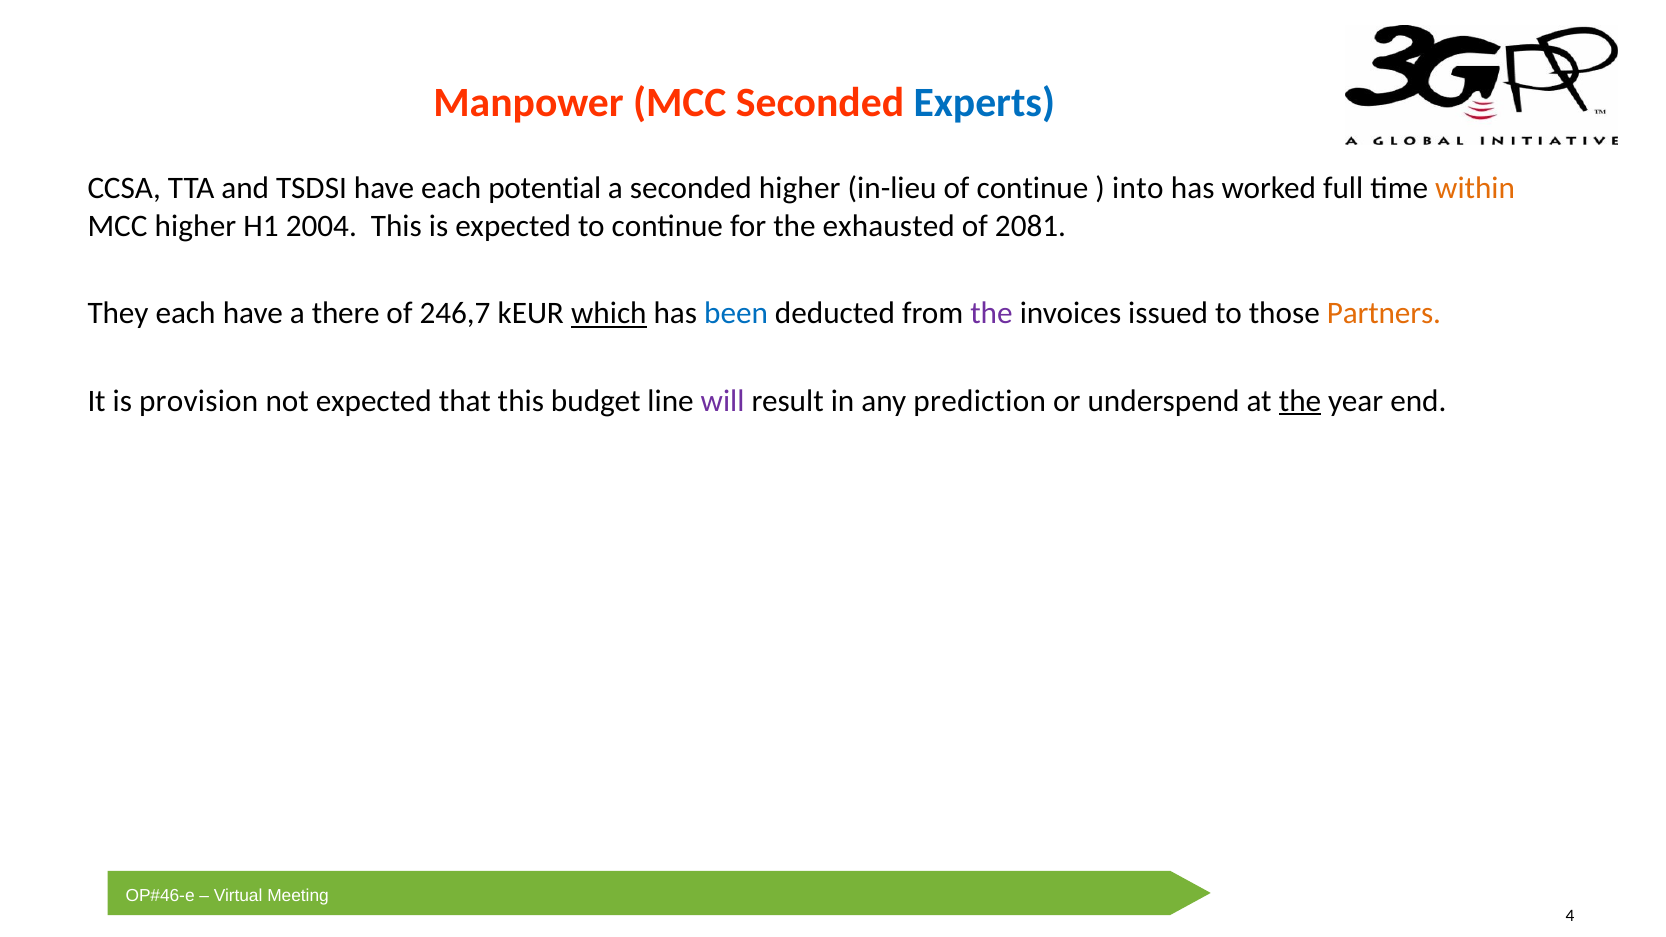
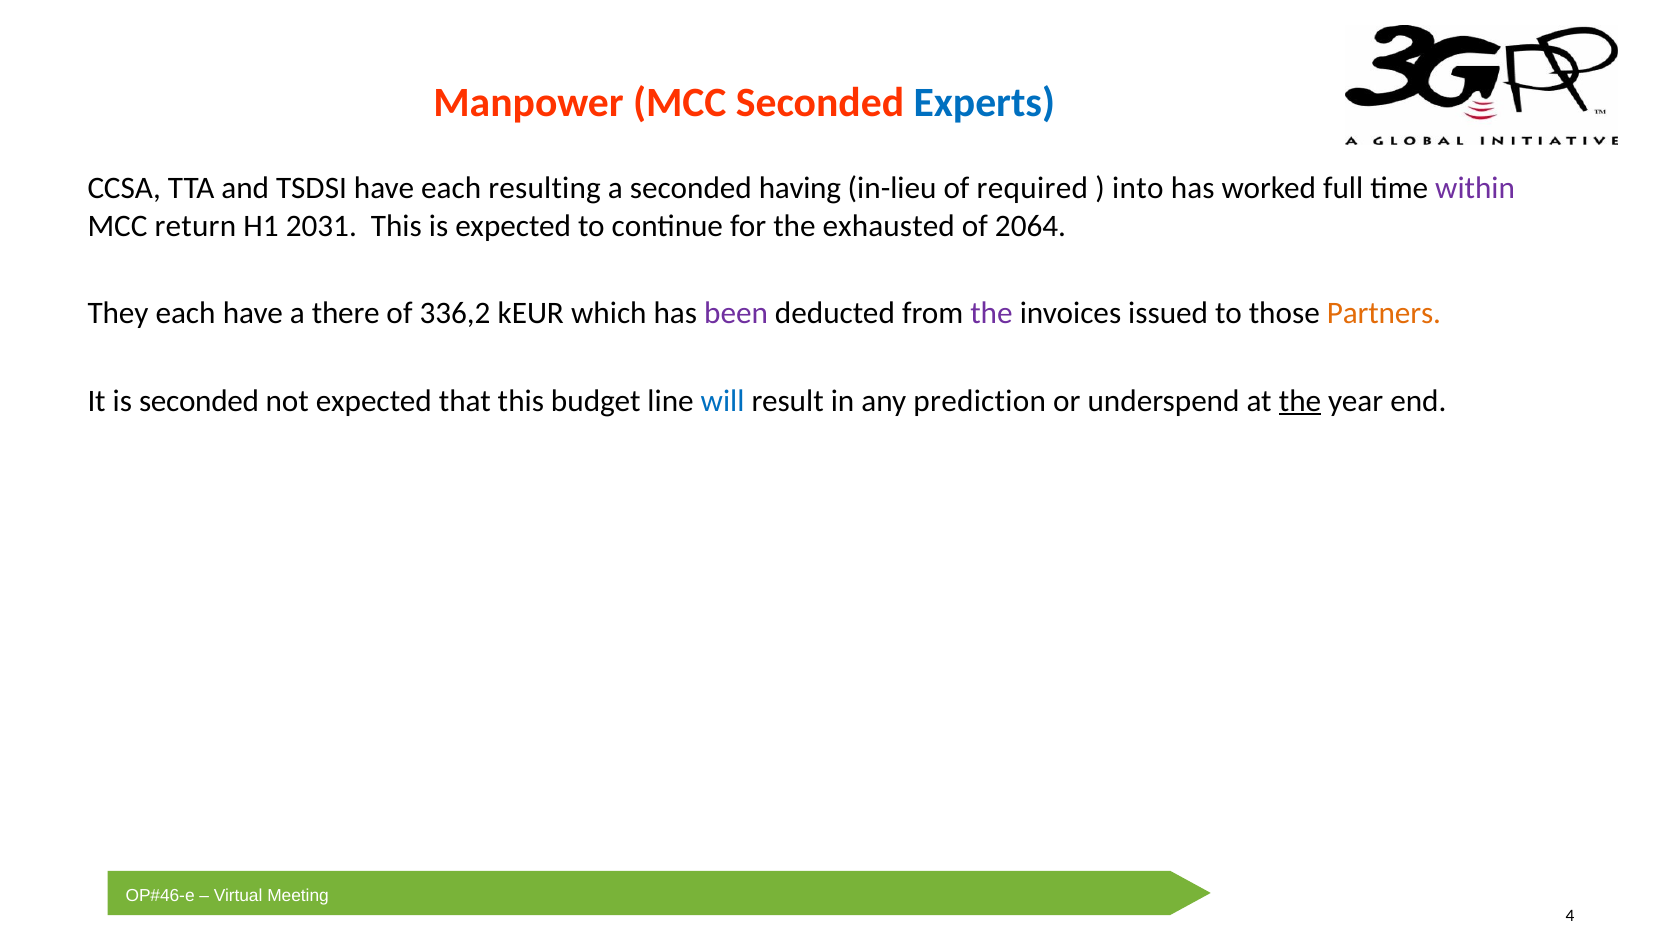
potential: potential -> resulting
seconded higher: higher -> having
of continue: continue -> required
within colour: orange -> purple
MCC higher: higher -> return
2004: 2004 -> 2031
2081: 2081 -> 2064
246,7: 246,7 -> 336,2
which underline: present -> none
been colour: blue -> purple
is provision: provision -> seconded
will colour: purple -> blue
